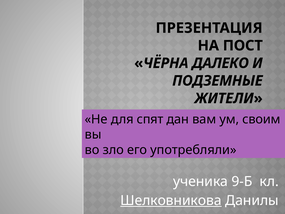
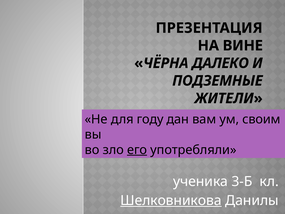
ПОСТ: ПОСТ -> ВИНЕ
спят: спят -> году
его underline: none -> present
9-Б: 9-Б -> 3-Б
